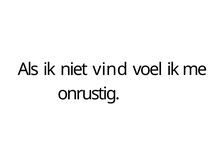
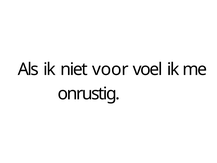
vind: vind -> voor
